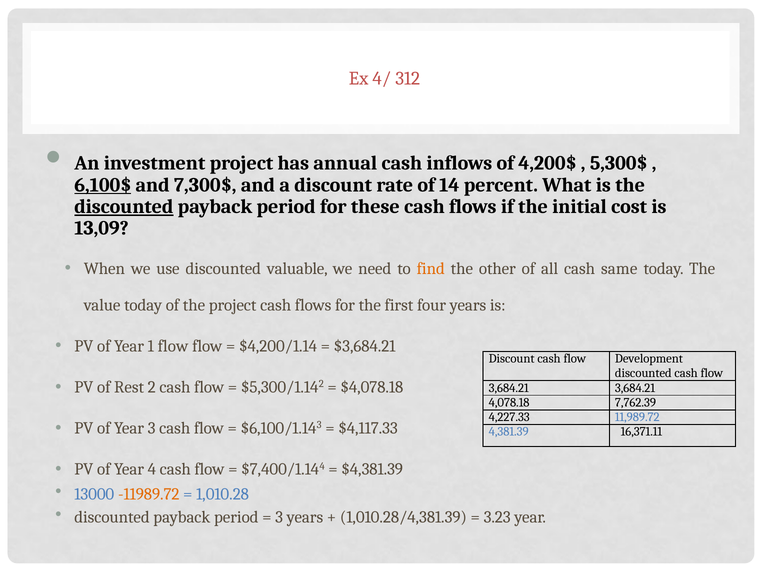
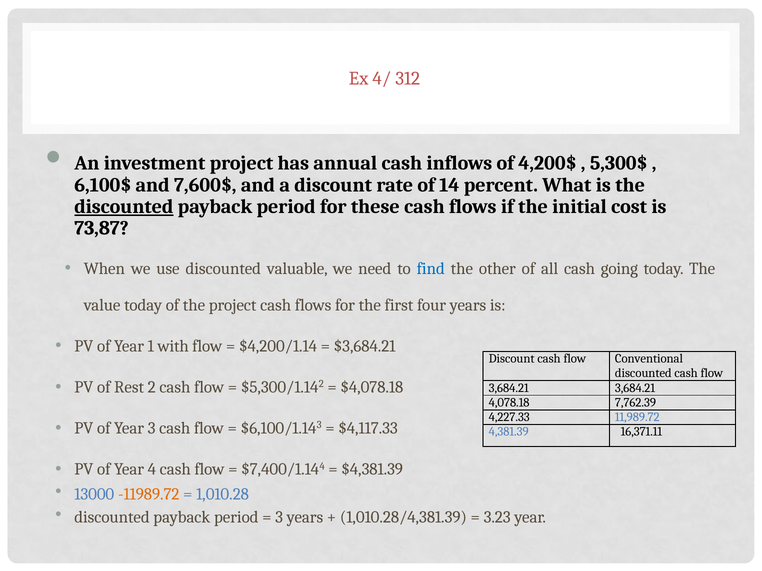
6,100$ underline: present -> none
7,300$: 7,300$ -> 7,600$
13,09: 13,09 -> 73,87
find colour: orange -> blue
same: same -> going
1 flow: flow -> with
Development: Development -> Conventional
